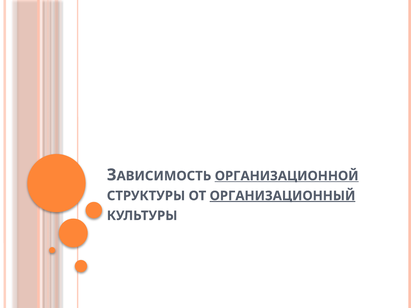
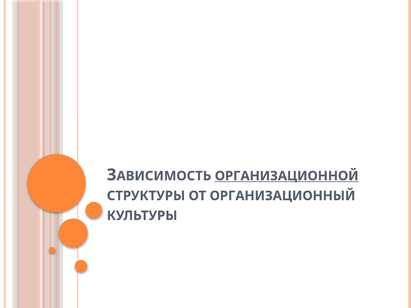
ОРГАНИЗАЦИОННЫЙ underline: present -> none
